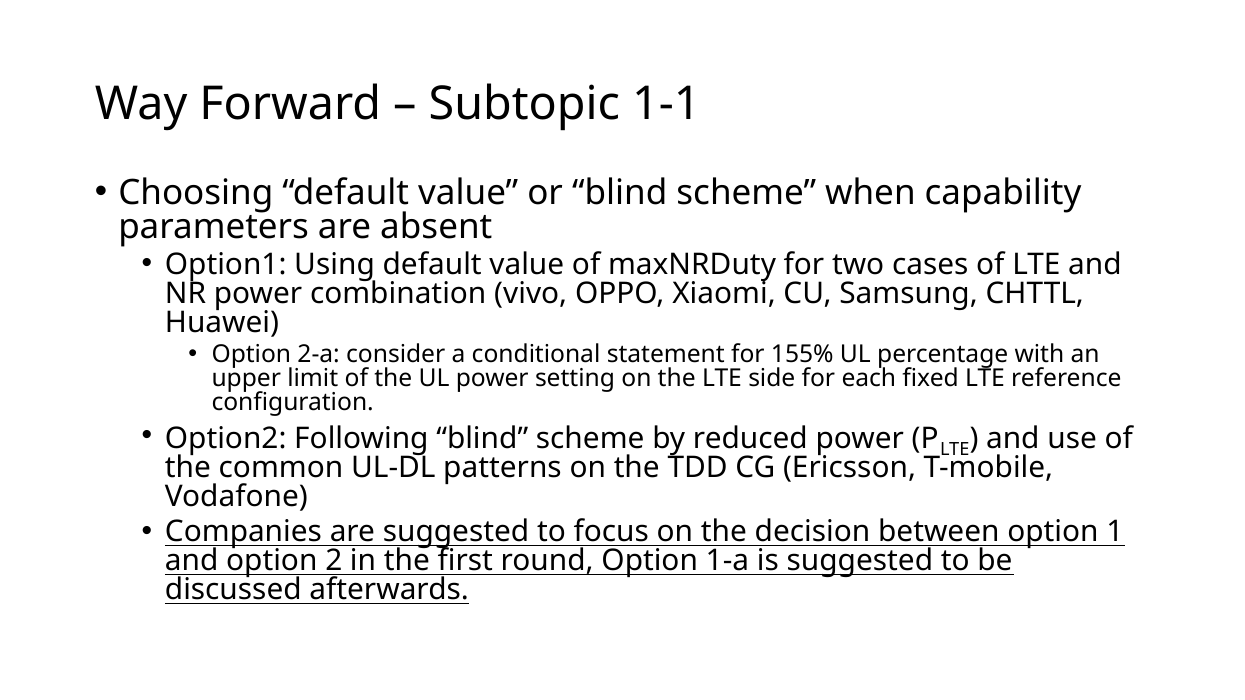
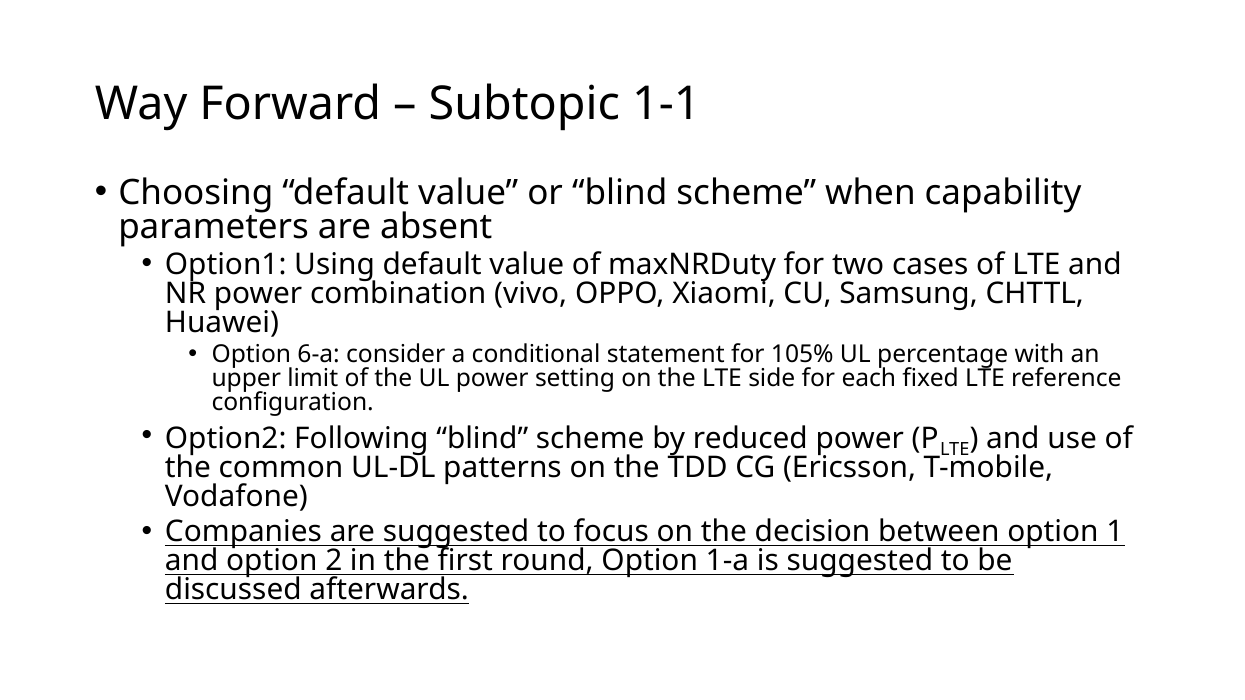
2-a: 2-a -> 6-a
155%: 155% -> 105%
